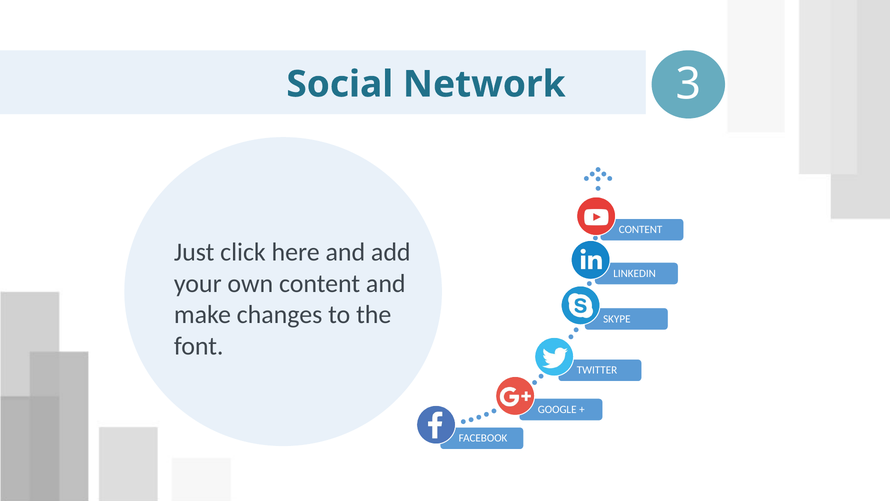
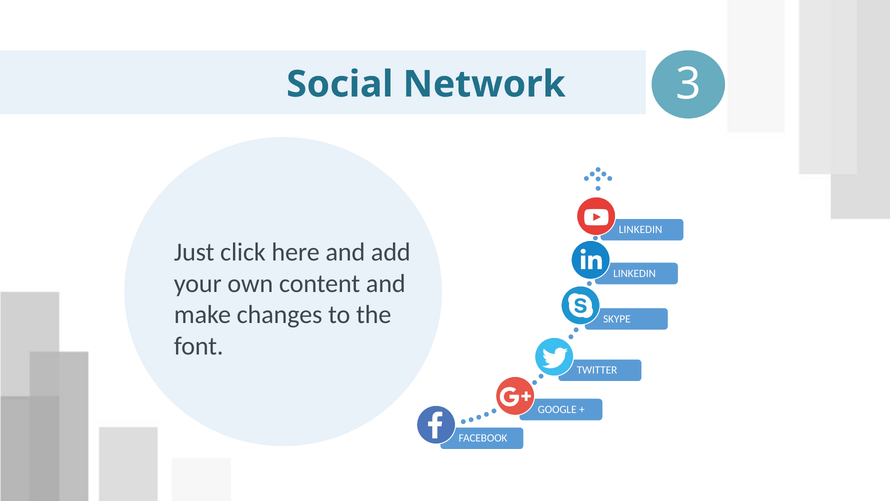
CONTENT at (641, 229): CONTENT -> LINKEDIN
